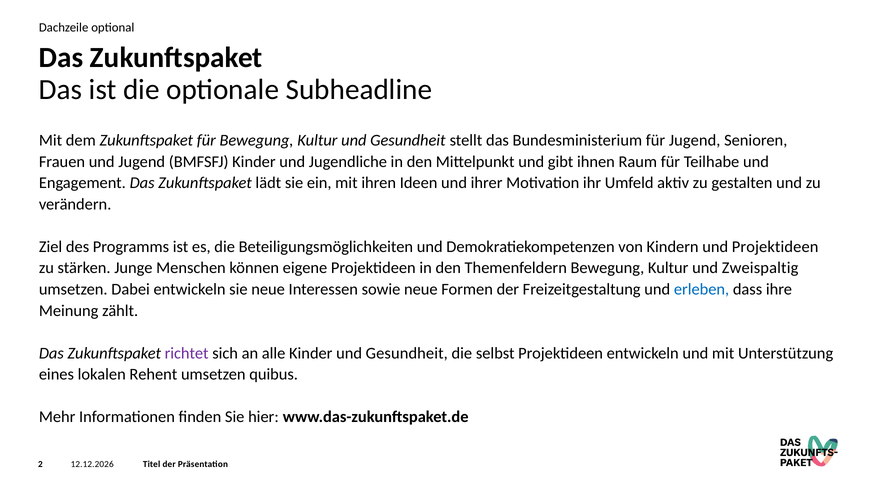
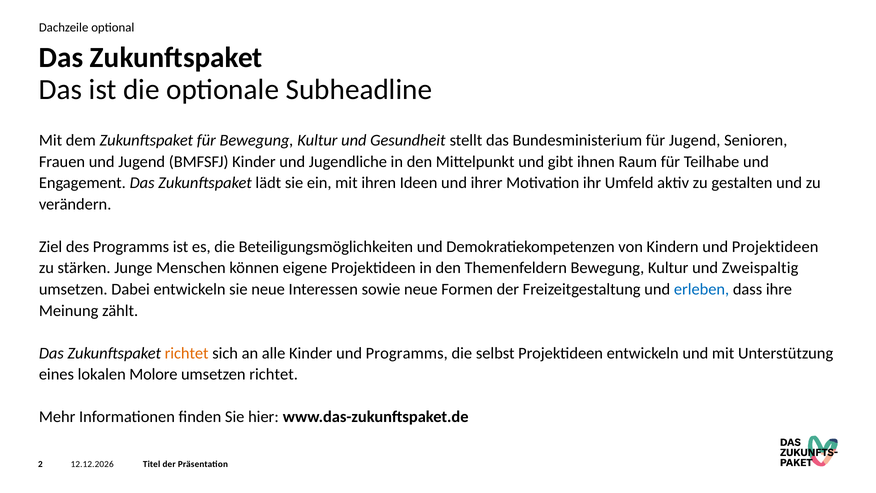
richtet at (187, 353) colour: purple -> orange
Kinder und Gesundheit: Gesundheit -> Programms
Rehent: Rehent -> Molore
umsetzen quibus: quibus -> richtet
